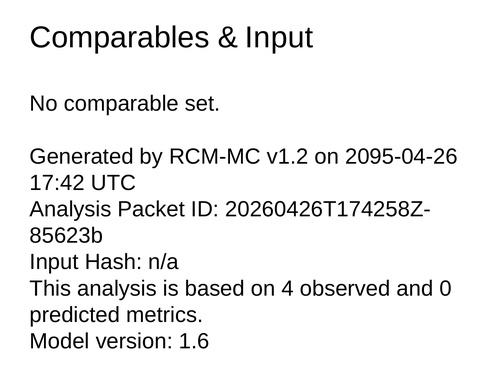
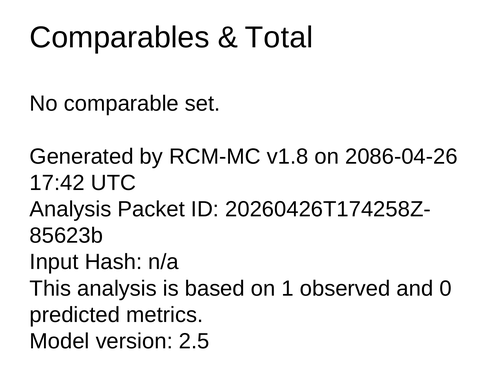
Input at (279, 38): Input -> Total
v1.2: v1.2 -> v1.8
2095-04-26: 2095-04-26 -> 2086-04-26
4: 4 -> 1
1.6: 1.6 -> 2.5
